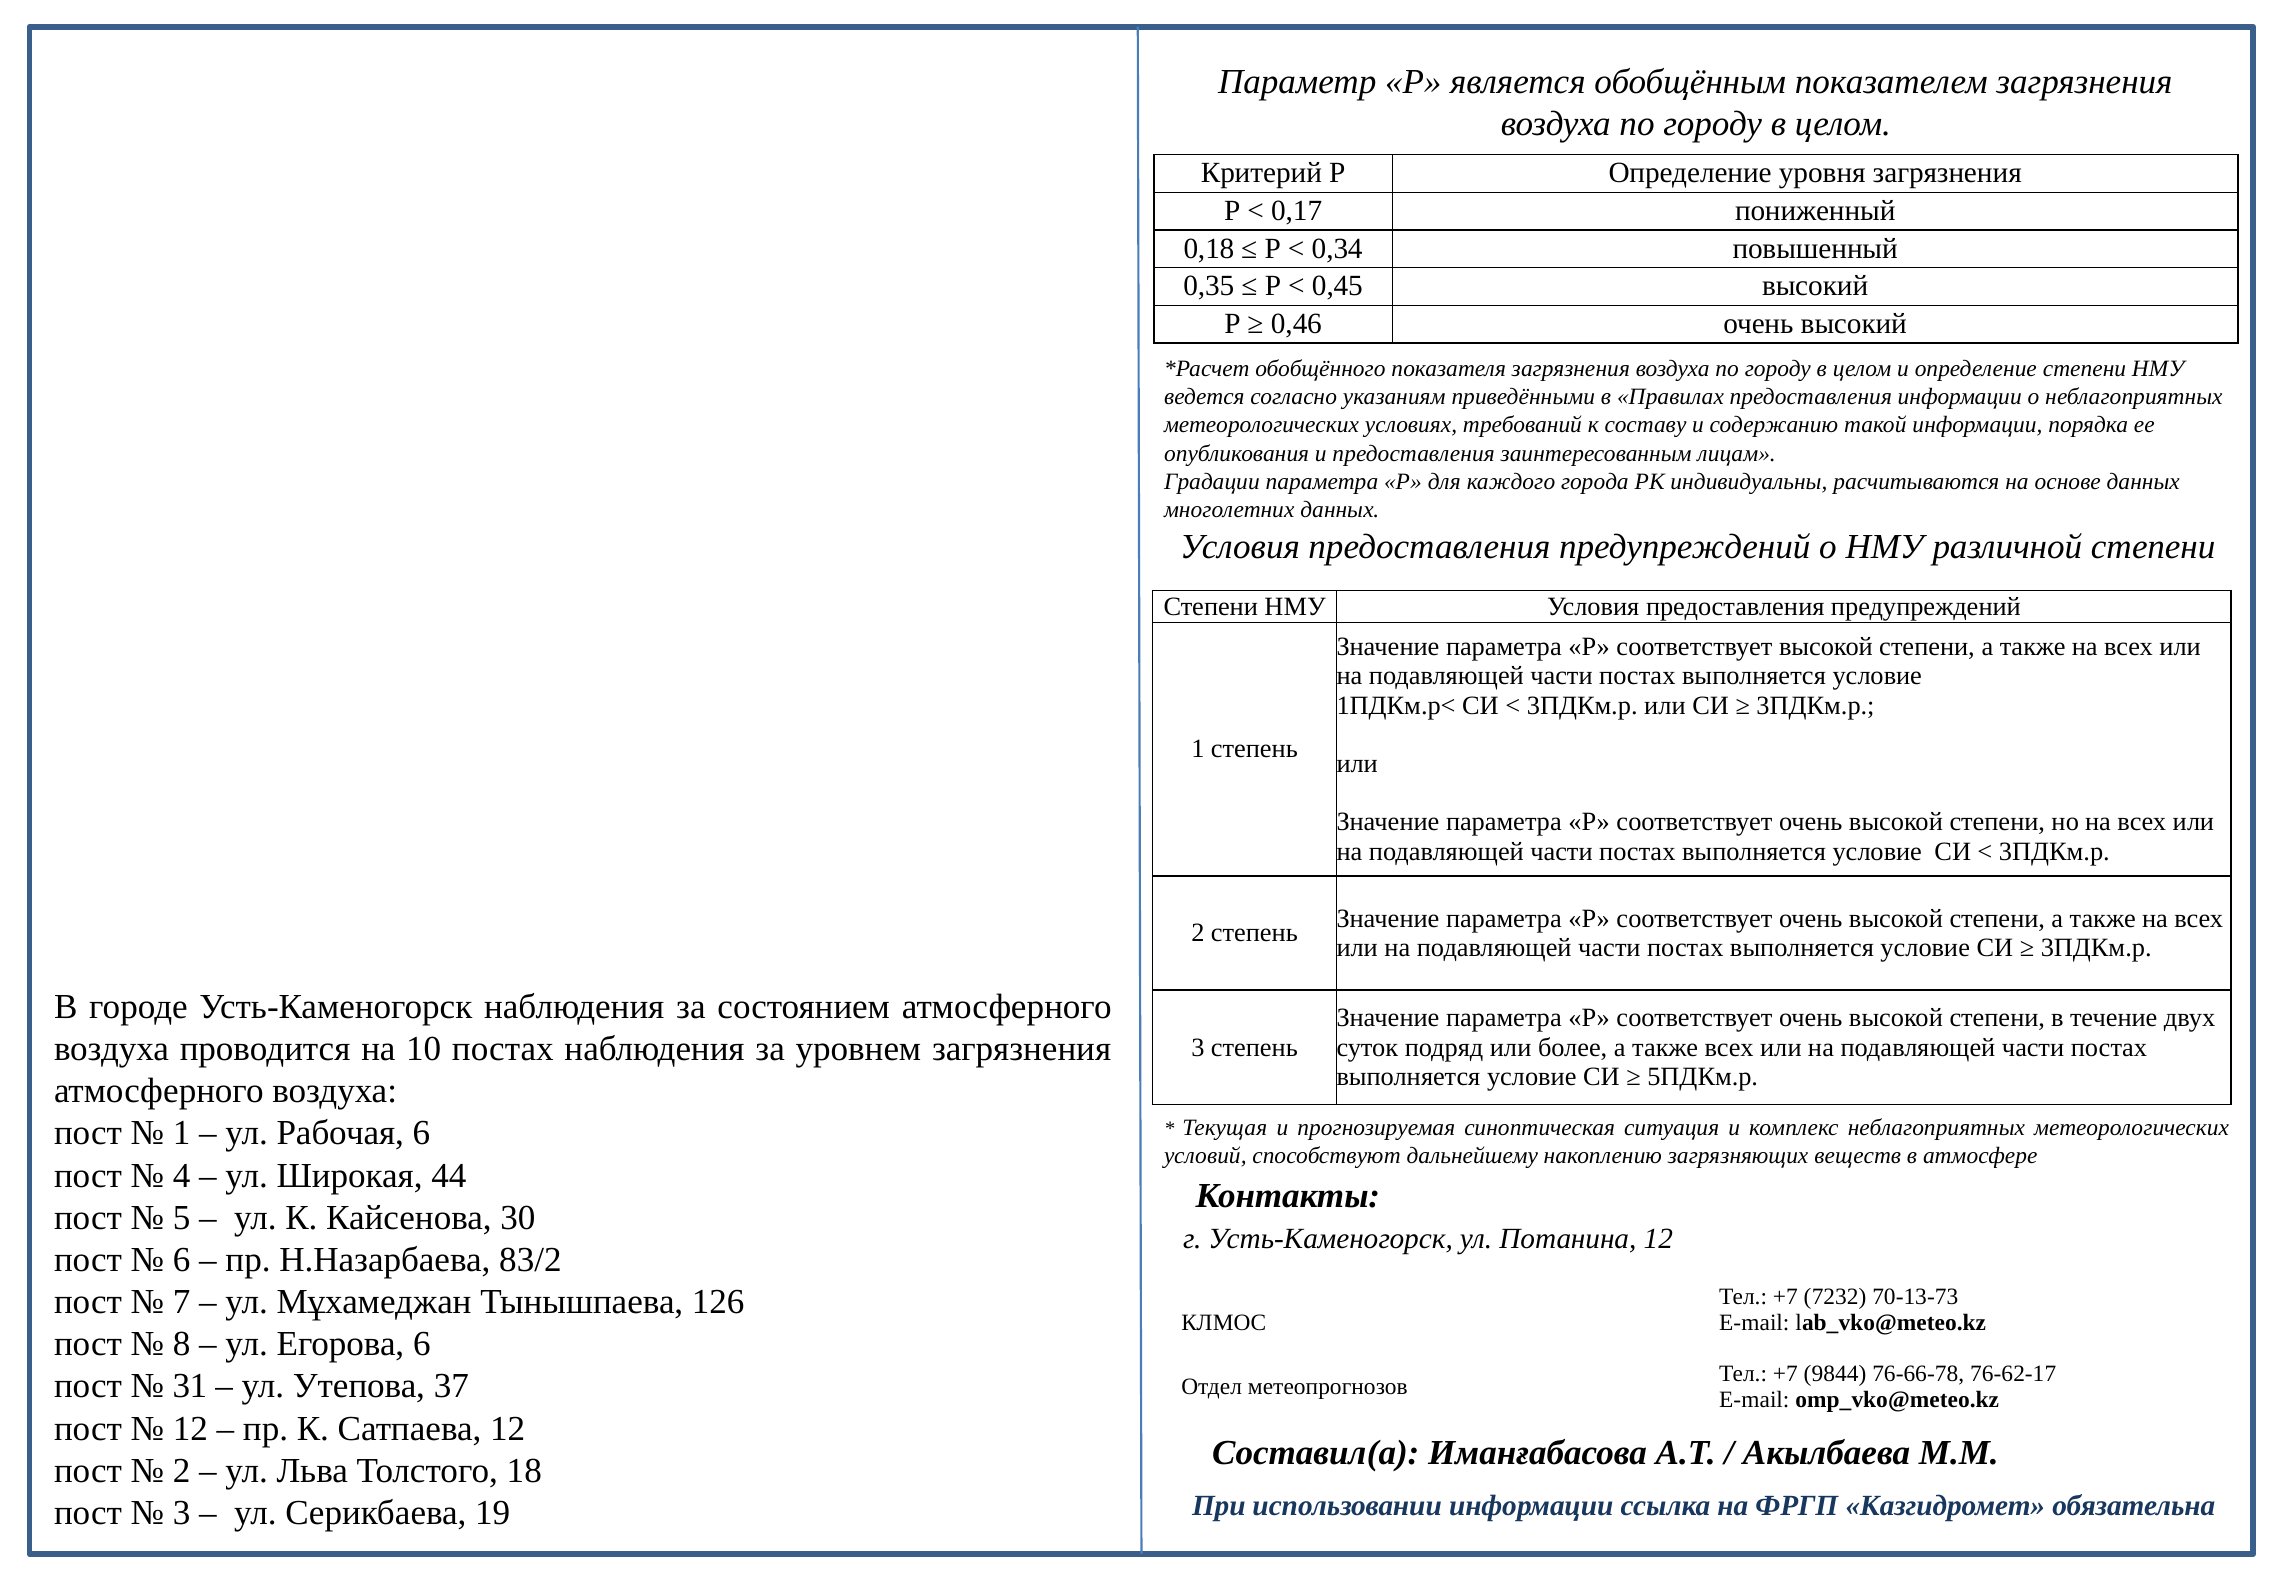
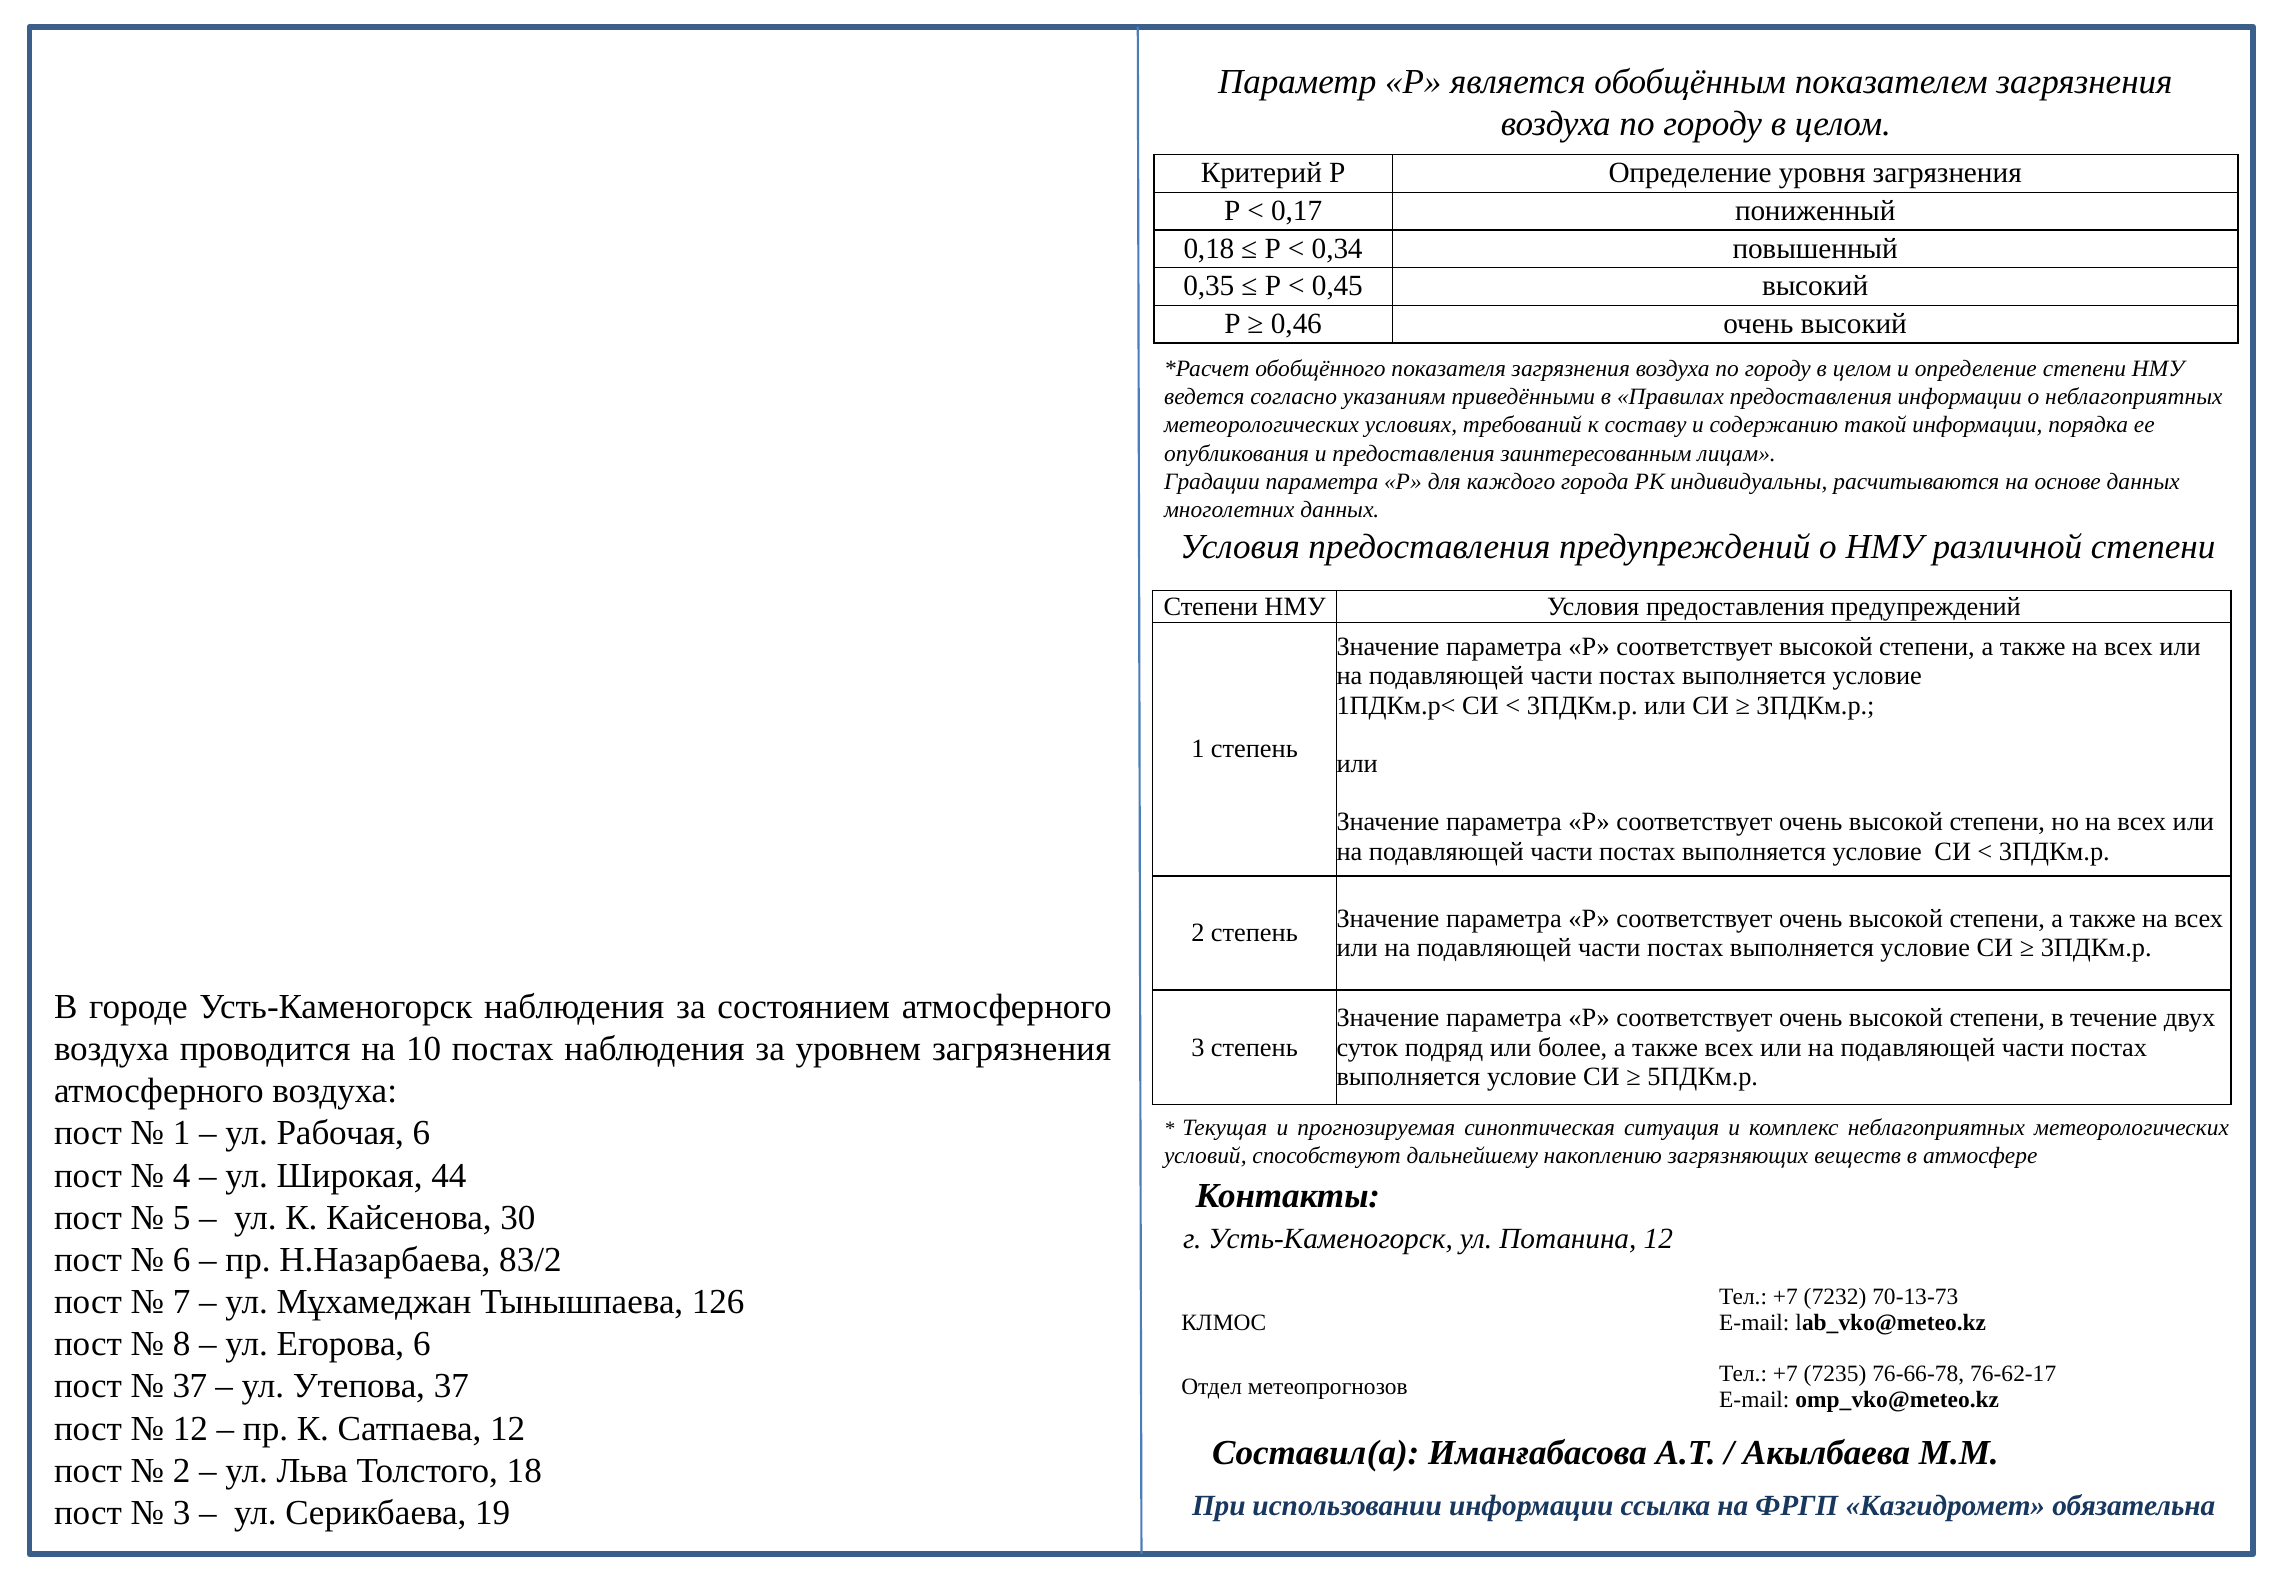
9844: 9844 -> 7235
31 at (190, 1386): 31 -> 37
